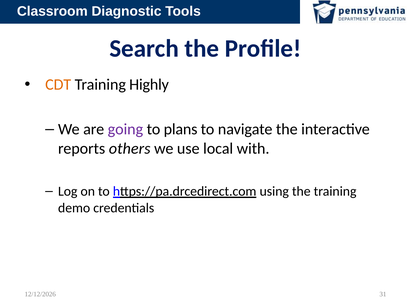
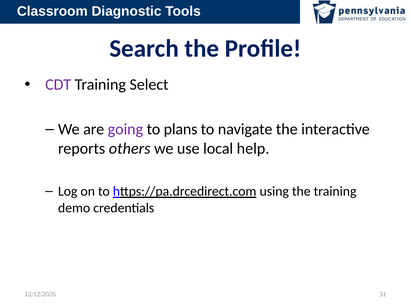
CDT colour: orange -> purple
Highly: Highly -> Select
with: with -> help
